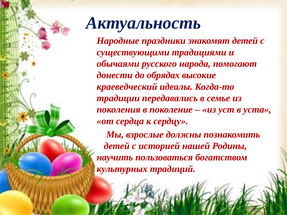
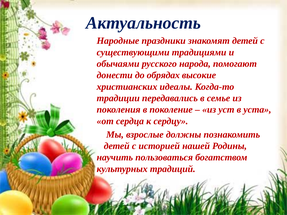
краеведческий: краеведческий -> христианских
